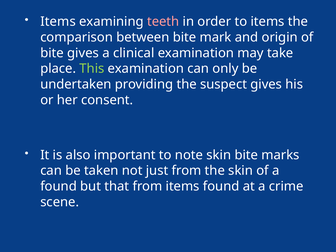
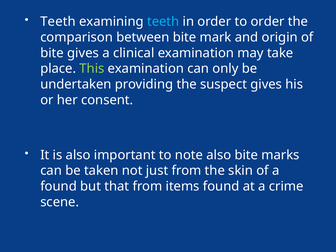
Items at (58, 22): Items -> Teeth
teeth at (163, 22) colour: pink -> light blue
to items: items -> order
note skin: skin -> also
